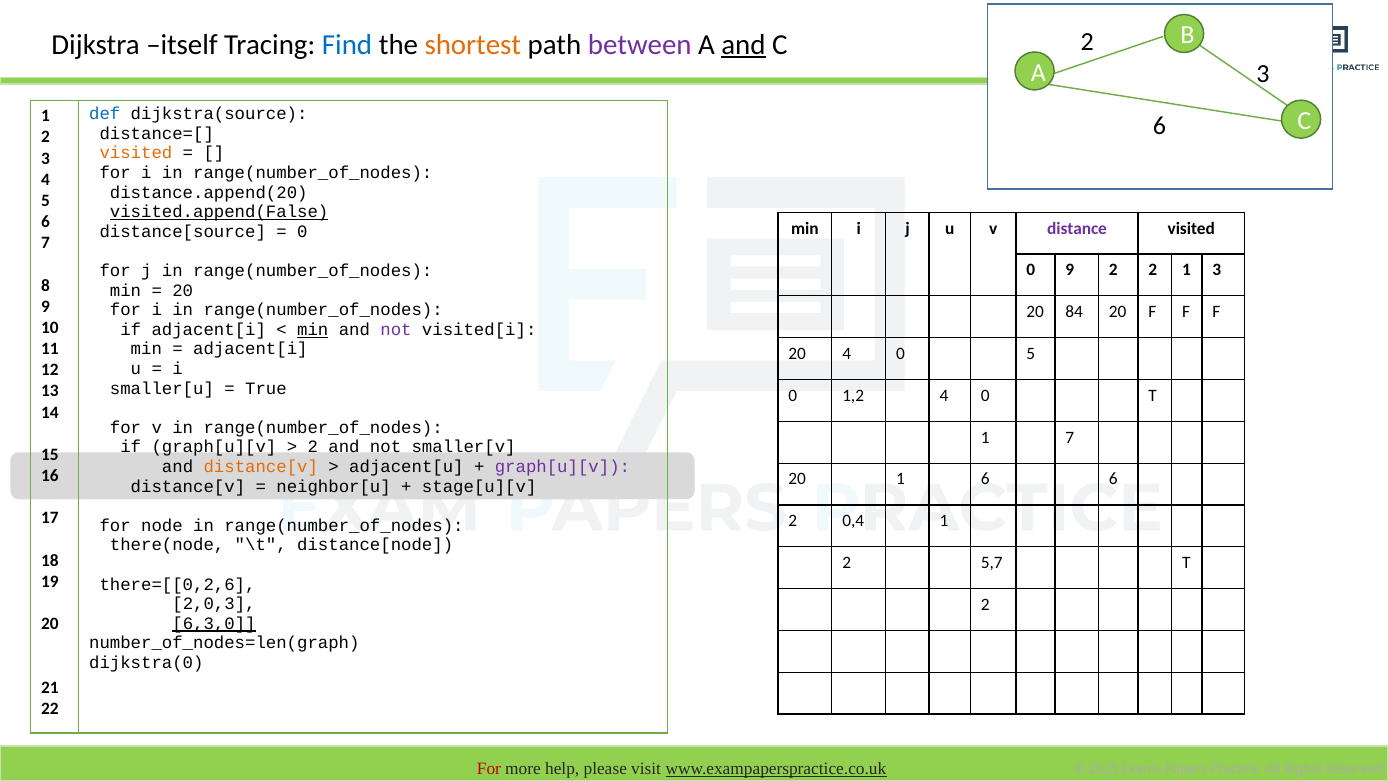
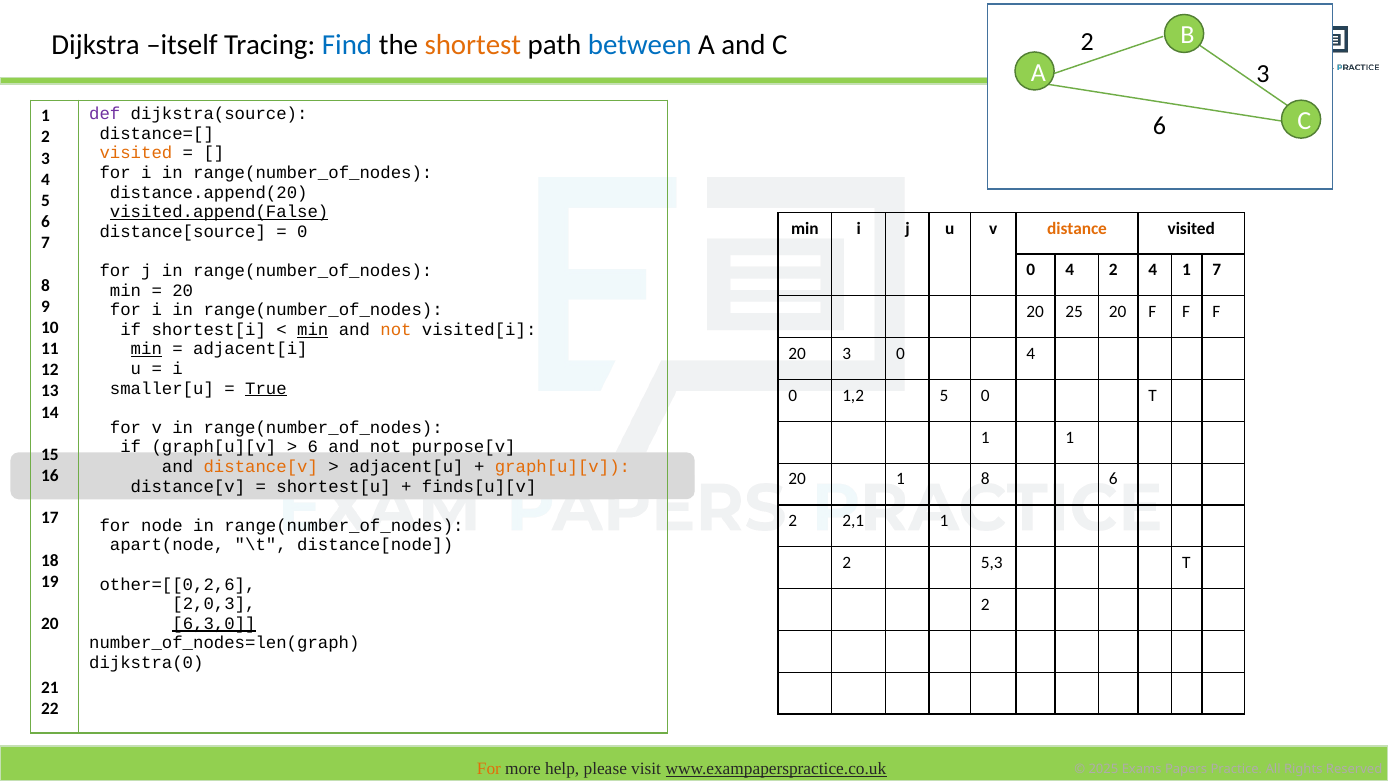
between colour: purple -> blue
and at (743, 45) underline: present -> none
def colour: blue -> purple
distance colour: purple -> orange
9 at (1070, 270): 9 -> 4
2 2: 2 -> 4
1 3: 3 -> 7
84: 84 -> 25
if adjacent[i: adjacent[i -> shortest[i
not at (396, 329) colour: purple -> orange
min at (146, 349) underline: none -> present
20 4: 4 -> 3
5 at (1031, 354): 5 -> 4
True underline: none -> present
1,2 4: 4 -> 5
1 7: 7 -> 1
2 at (313, 447): 2 -> 6
smaller[v: smaller[v -> purpose[v
graph[u][v at (562, 467) colour: purple -> orange
1 6: 6 -> 8
neighbor[u: neighbor[u -> shortest[u
stage[u][v: stage[u][v -> finds[u][v
0,4: 0,4 -> 2,1
there(node: there(node -> apart(node
5,7: 5,7 -> 5,3
there=[[0,2,6: there=[[0,2,6 -> other=[[0,2,6
For at (489, 769) colour: red -> orange
